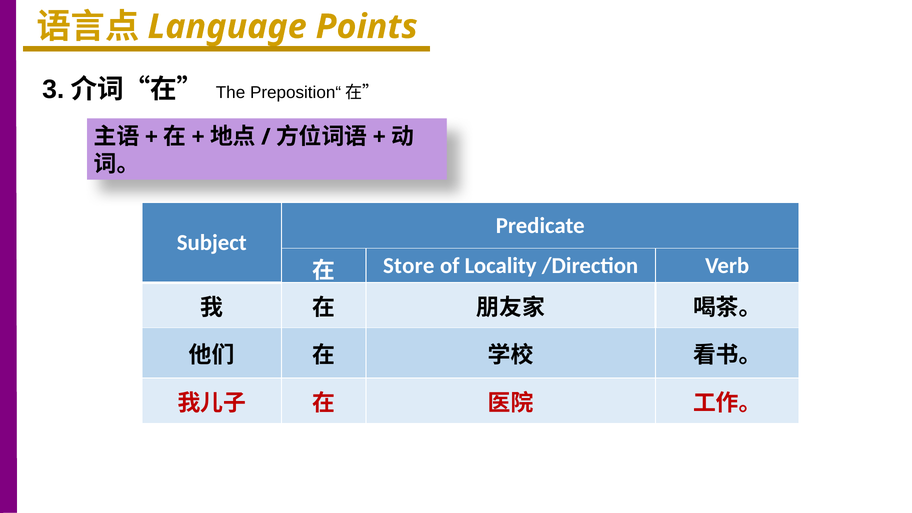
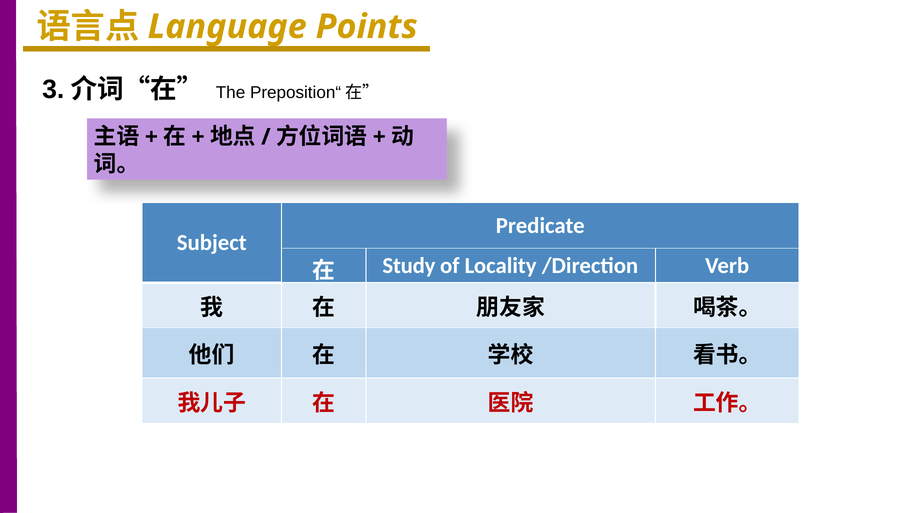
Store: Store -> Study
